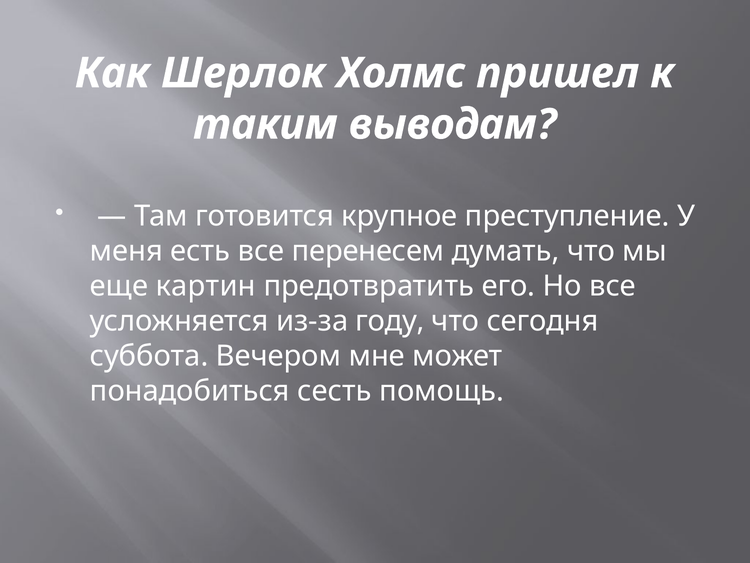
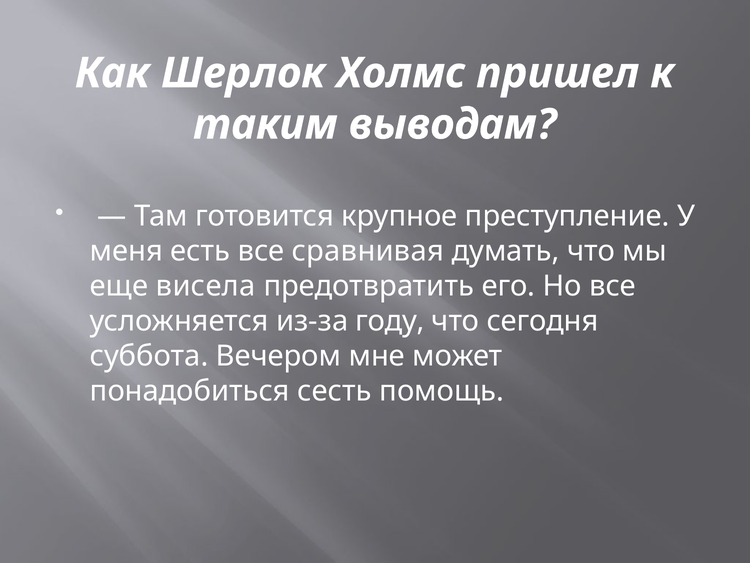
перенесем: перенесем -> сравнивая
картин: картин -> висела
